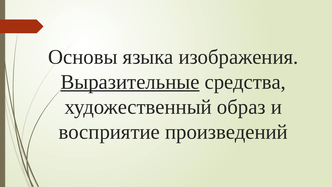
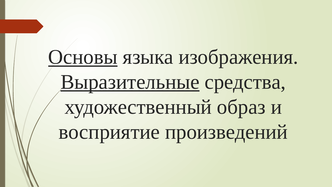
Основы underline: none -> present
